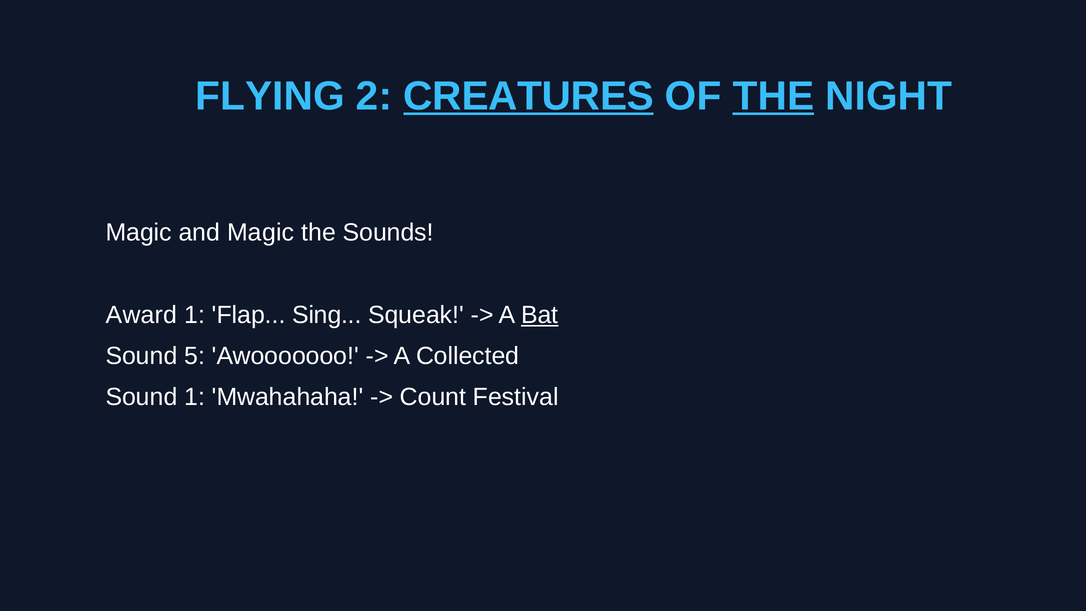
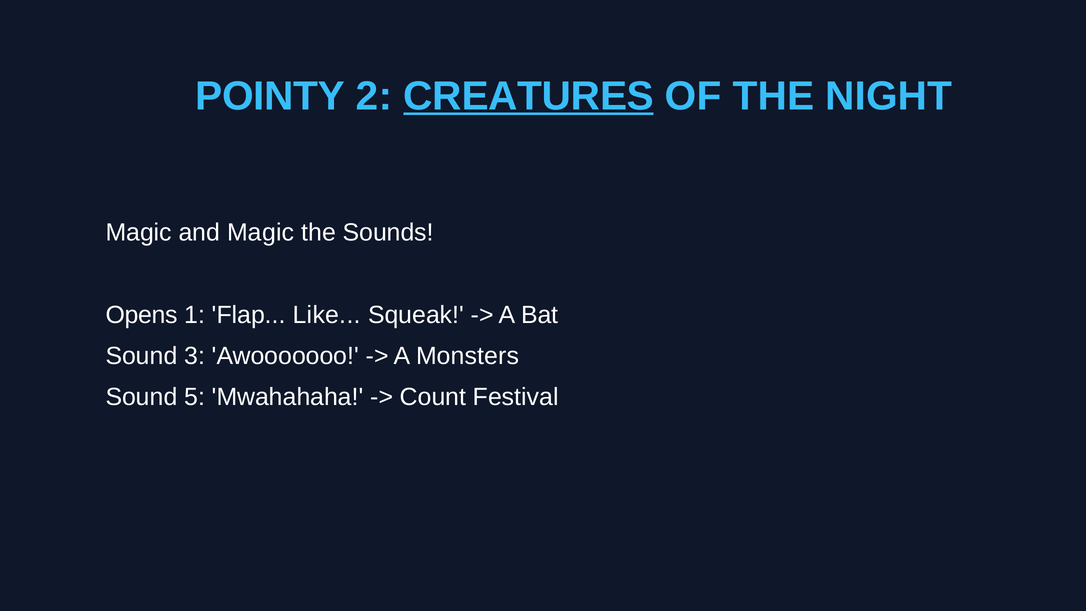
FLYING: FLYING -> POINTY
THE at (773, 96) underline: present -> none
Award: Award -> Opens
Sing: Sing -> Like
Bat underline: present -> none
5: 5 -> 3
Collected: Collected -> Monsters
Sound 1: 1 -> 5
